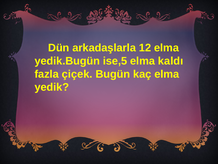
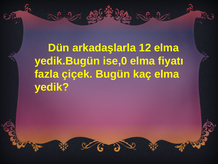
ise,5: ise,5 -> ise,0
kaldı: kaldı -> fiyatı
